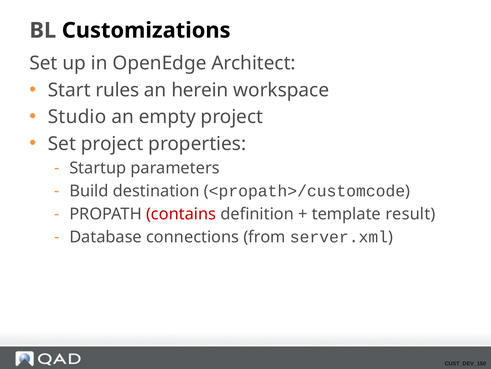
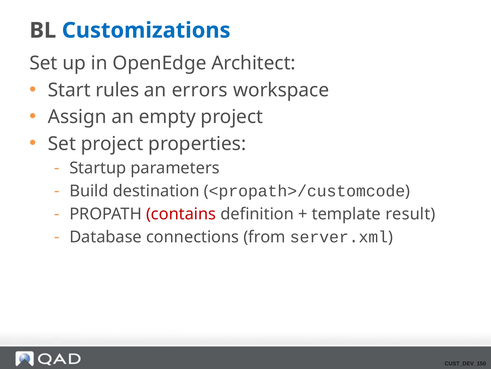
Customizations colour: black -> blue
herein: herein -> errors
Studio: Studio -> Assign
